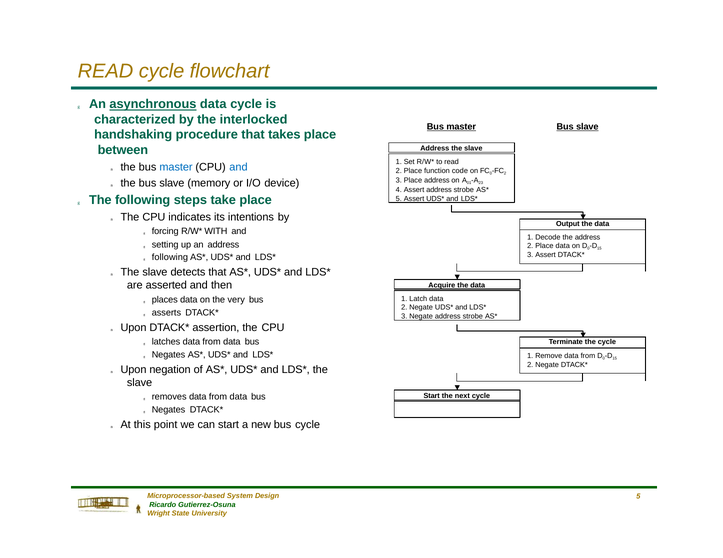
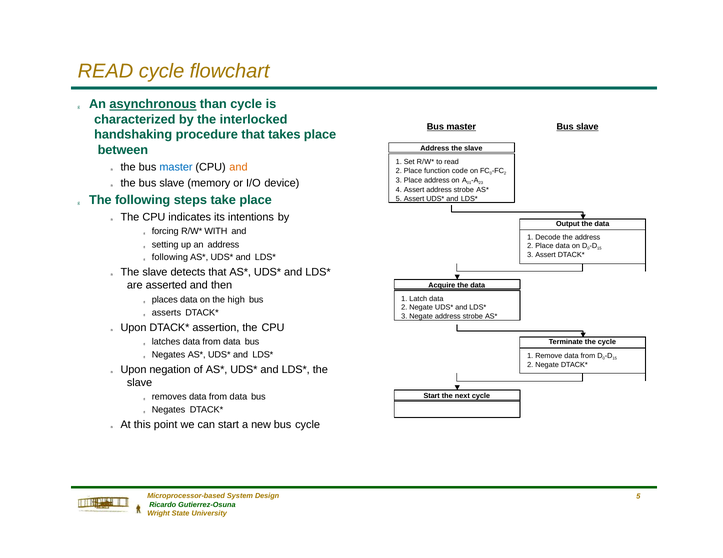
asynchronous data: data -> than
and at (238, 167) colour: blue -> orange
very: very -> high
